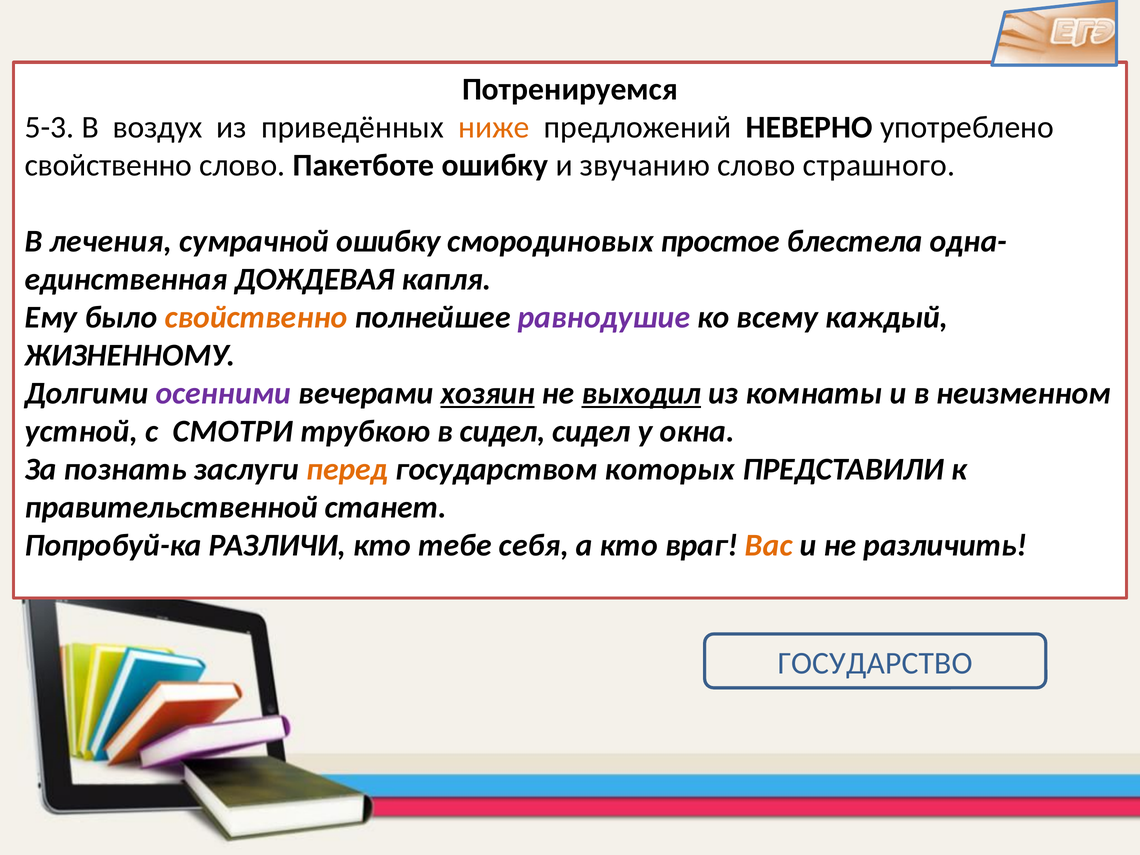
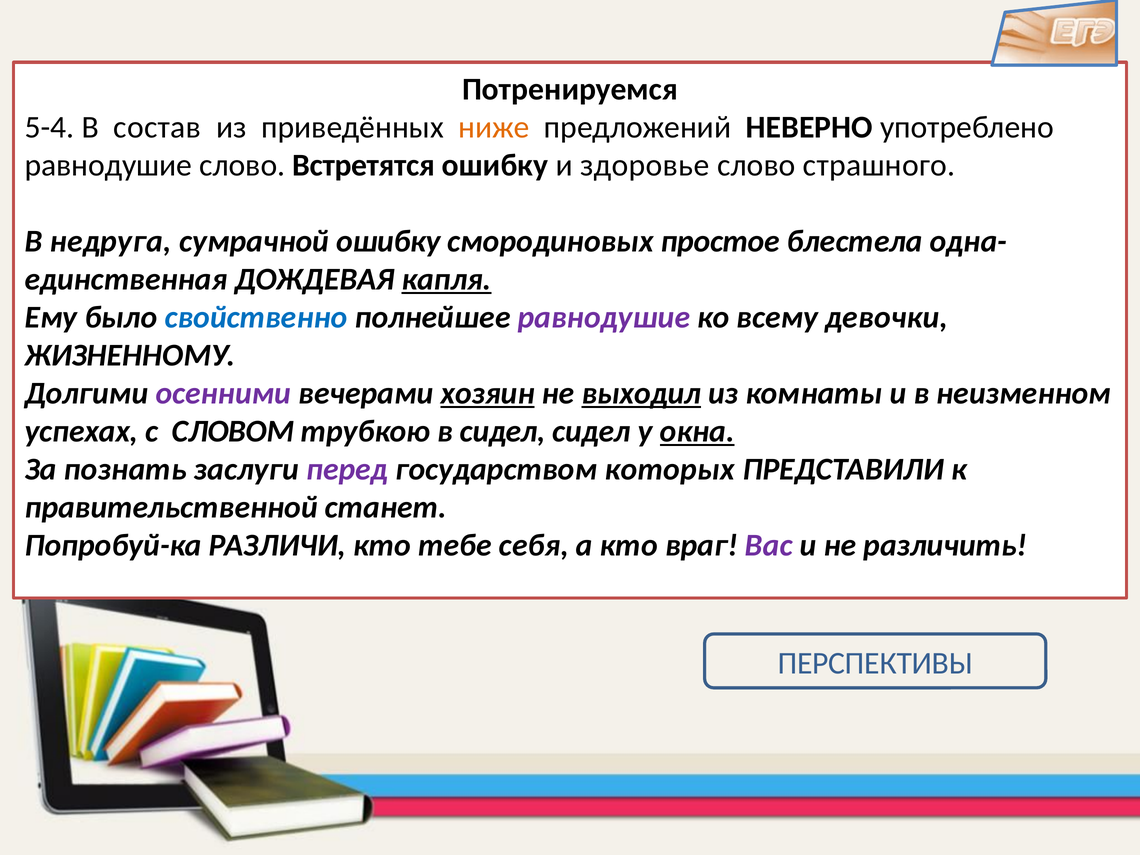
5-3: 5-3 -> 5-4
воздух: воздух -> состав
свойственно at (108, 165): свойственно -> равнодушие
Пакетботе: Пакетботе -> Встретятся
звучанию: звучанию -> здоровье
лечения: лечения -> недруга
капля underline: none -> present
свойственно at (256, 317) colour: orange -> blue
каждый: каждый -> девочки
устной: устной -> успехах
СМОТРИ: СМОТРИ -> СЛОВОМ
окна underline: none -> present
перед colour: orange -> purple
Вас colour: orange -> purple
ГОСУДАРСТВО: ГОСУДАРСТВО -> ПЕРСПЕКТИВЫ
